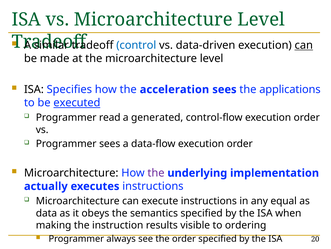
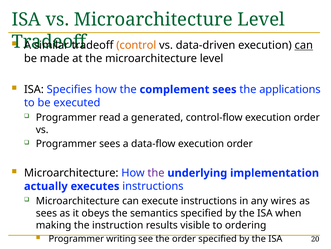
control colour: blue -> orange
acceleration: acceleration -> complement
executed underline: present -> none
equal: equal -> wires
data at (46, 213): data -> sees
always: always -> writing
